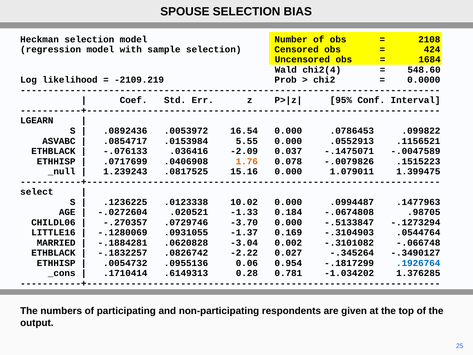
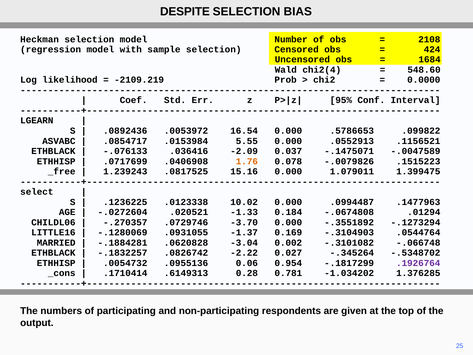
SPOUSE: SPOUSE -> DESPITE
.0786453: .0786453 -> .5786653
_null: _null -> _free
.98705: .98705 -> .01294
-.5133847: -.5133847 -> -.3551892
-.3490127: -.3490127 -> -.5348702
.1926764 colour: blue -> purple
